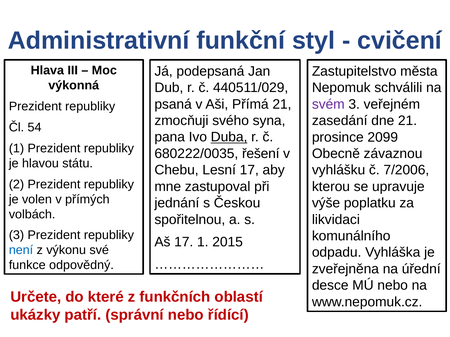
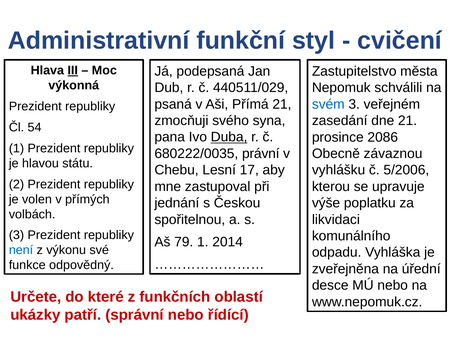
III underline: none -> present
svém colour: purple -> blue
2099: 2099 -> 2086
řešení: řešení -> právní
7/2006: 7/2006 -> 5/2006
Aš 17: 17 -> 79
2015: 2015 -> 2014
